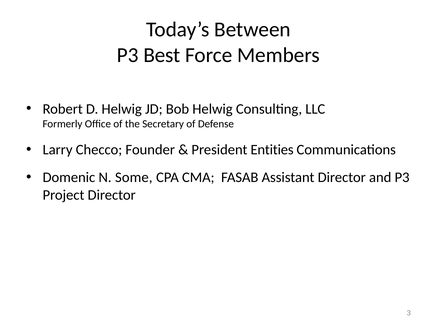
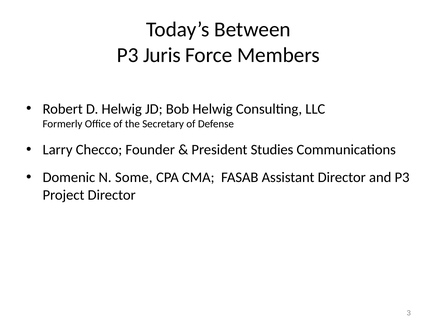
Best: Best -> Juris
Entities: Entities -> Studies
